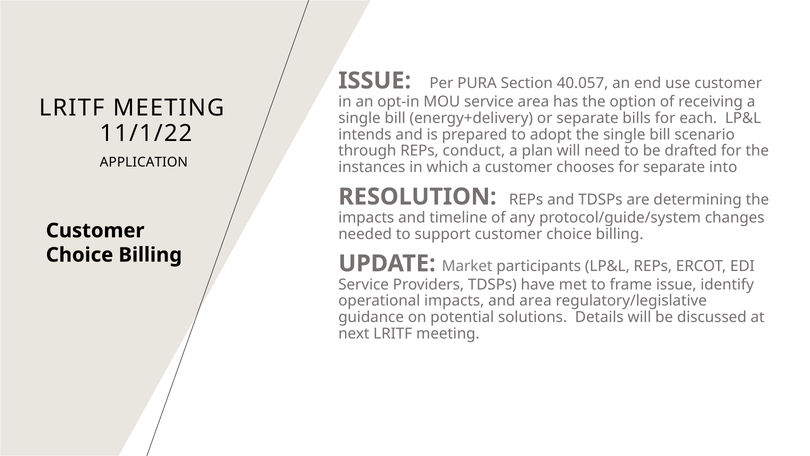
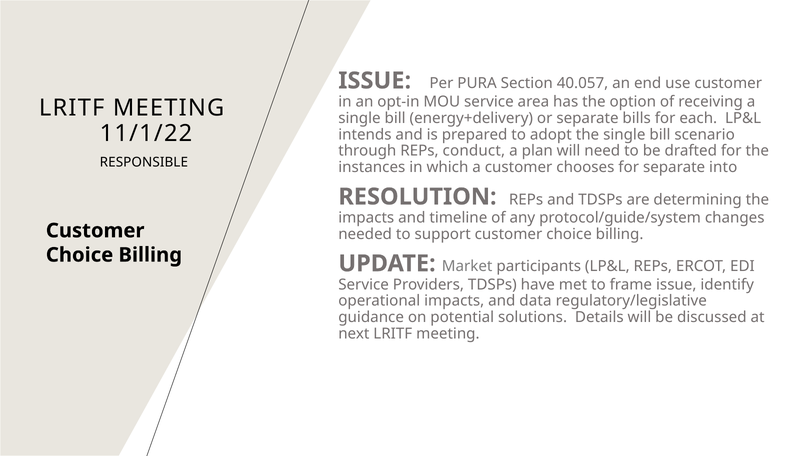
APPLICATION: APPLICATION -> RESPONSIBLE
and area: area -> data
